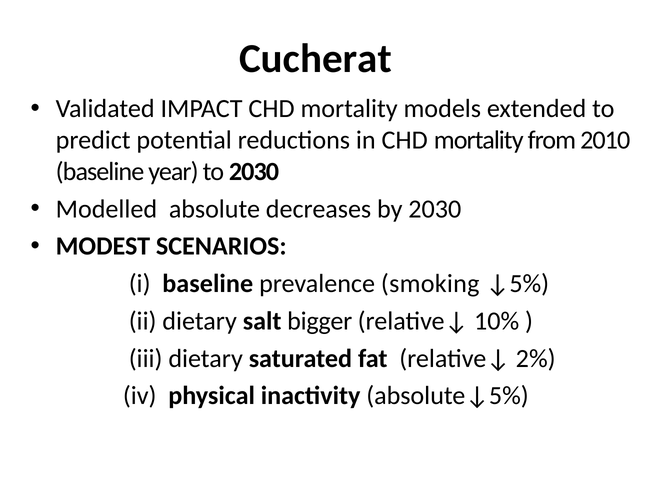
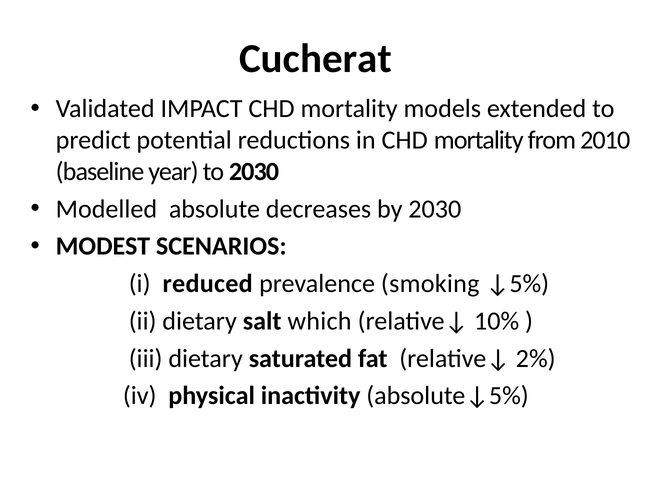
i baseline: baseline -> reduced
bigger: bigger -> which
